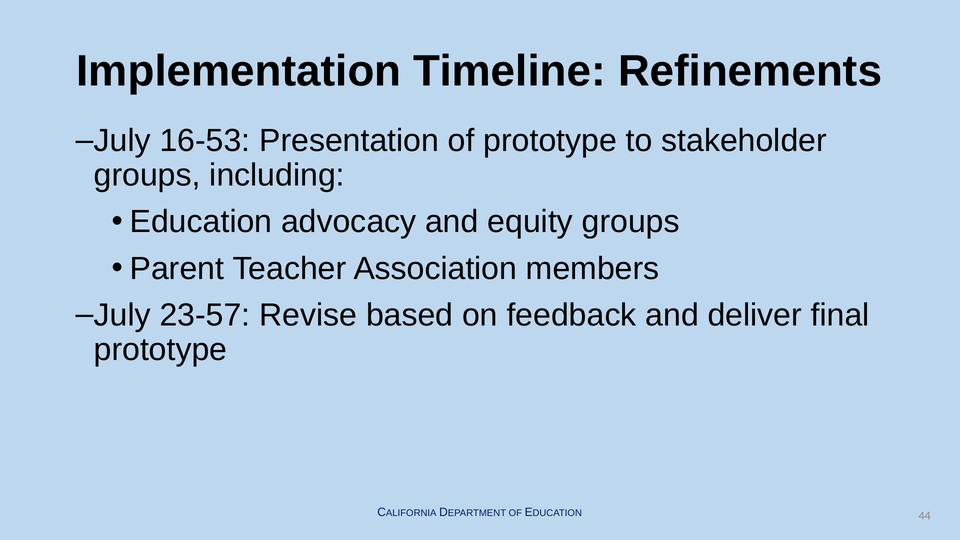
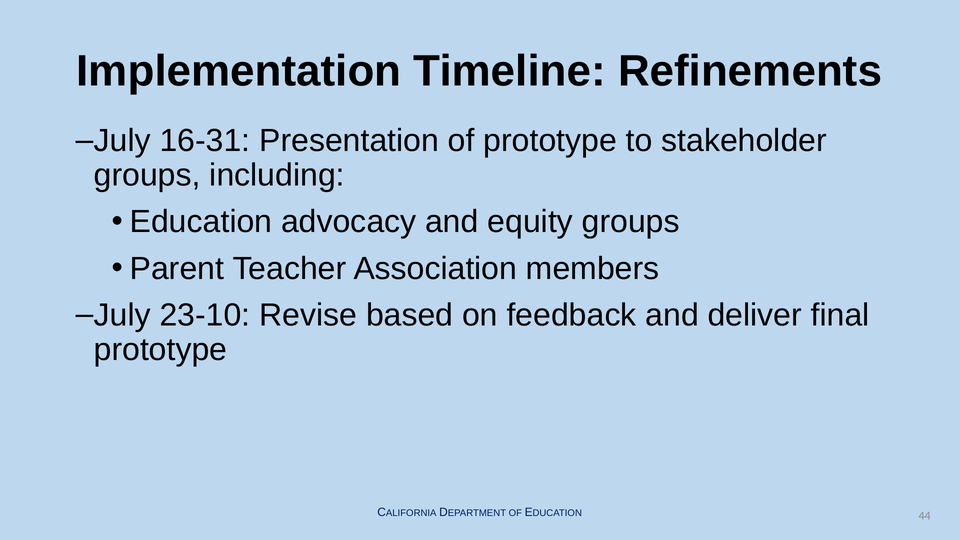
16-53: 16-53 -> 16-31
23-57: 23-57 -> 23-10
